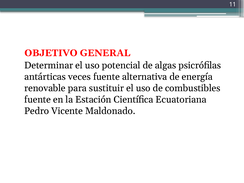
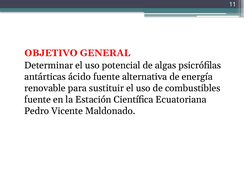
veces: veces -> ácido
